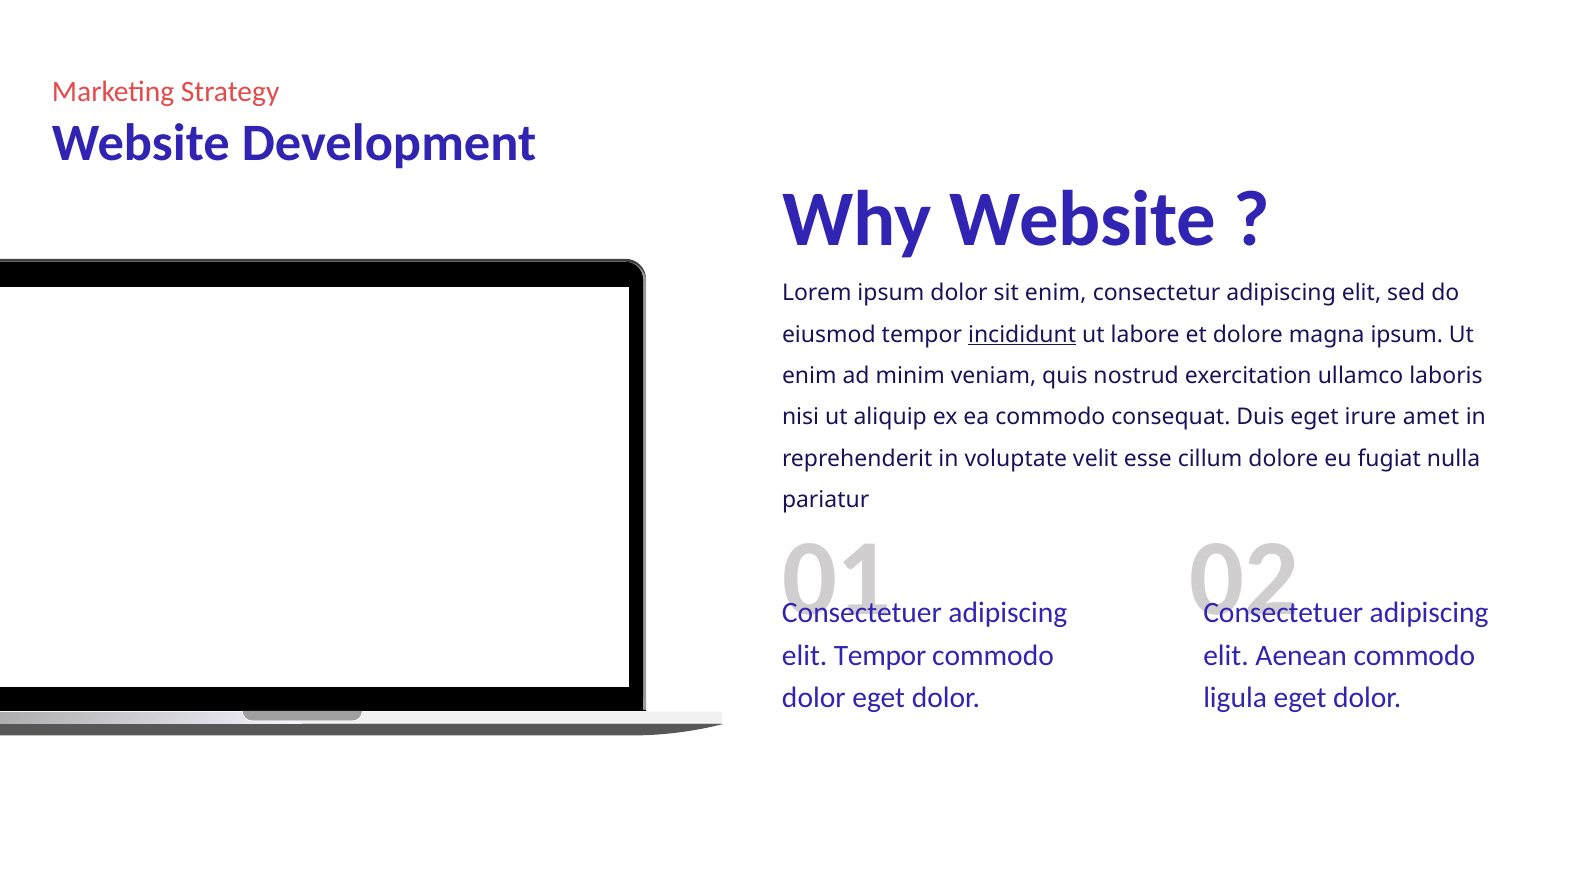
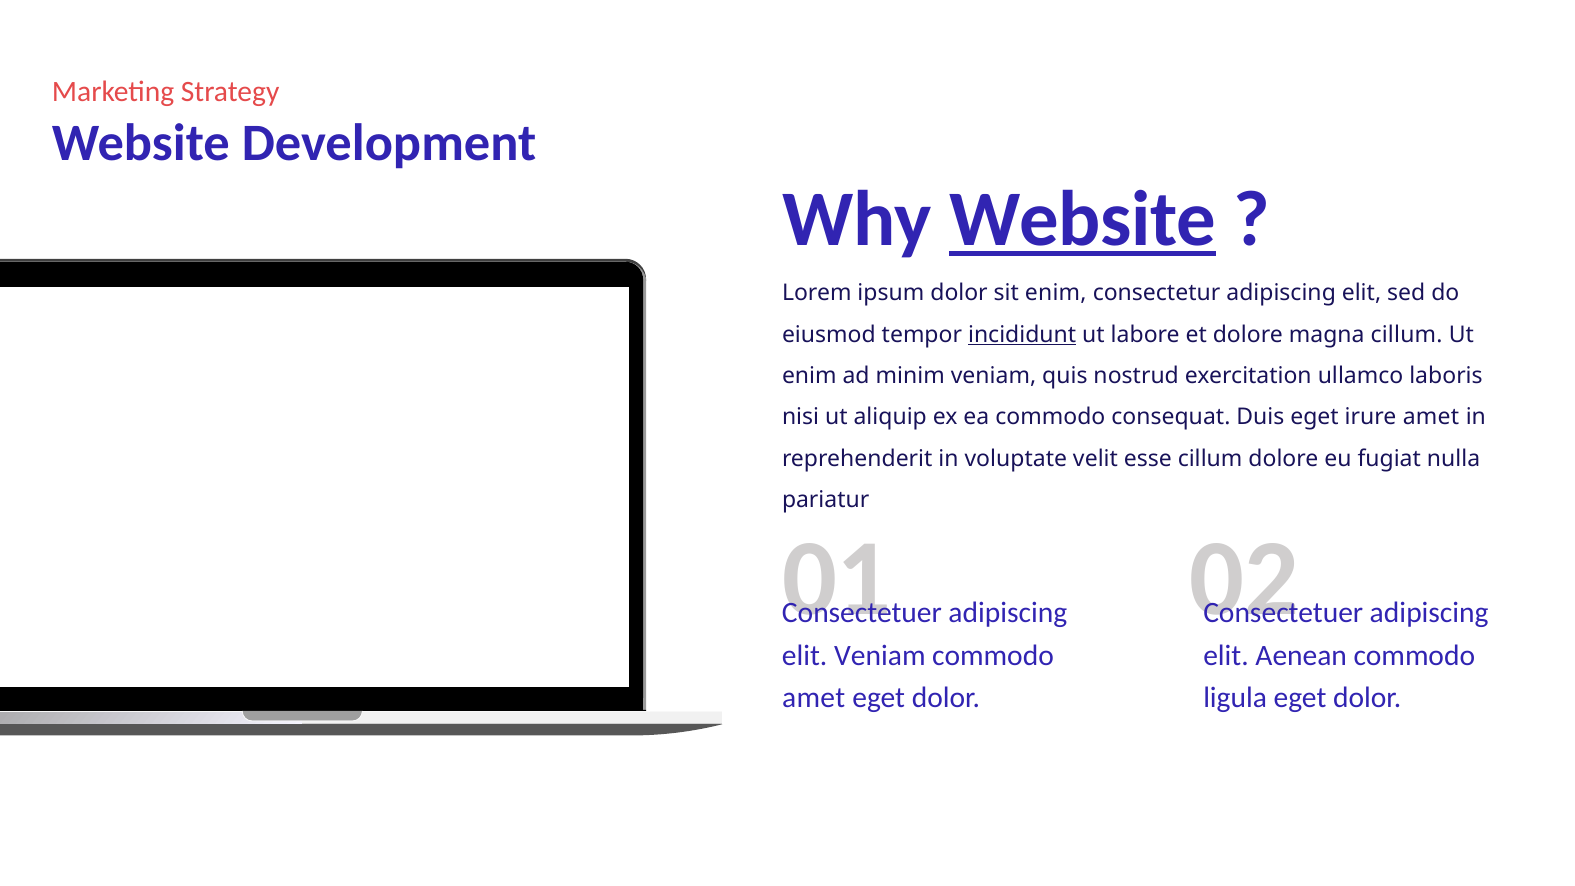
Website at (1083, 220) underline: none -> present
magna ipsum: ipsum -> cillum
elit Tempor: Tempor -> Veniam
dolor at (814, 698): dolor -> amet
